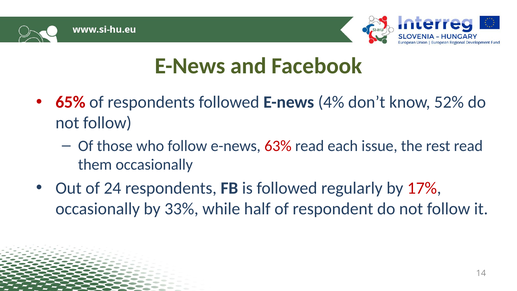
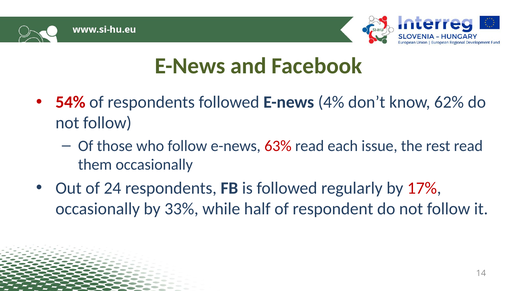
65%: 65% -> 54%
52%: 52% -> 62%
